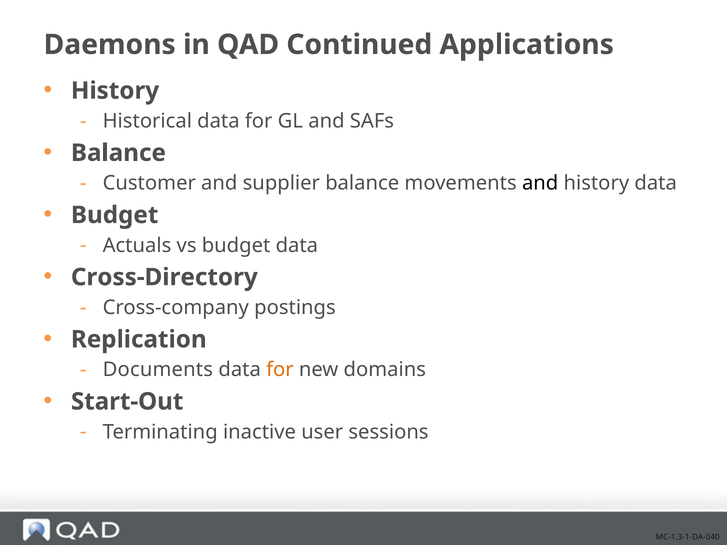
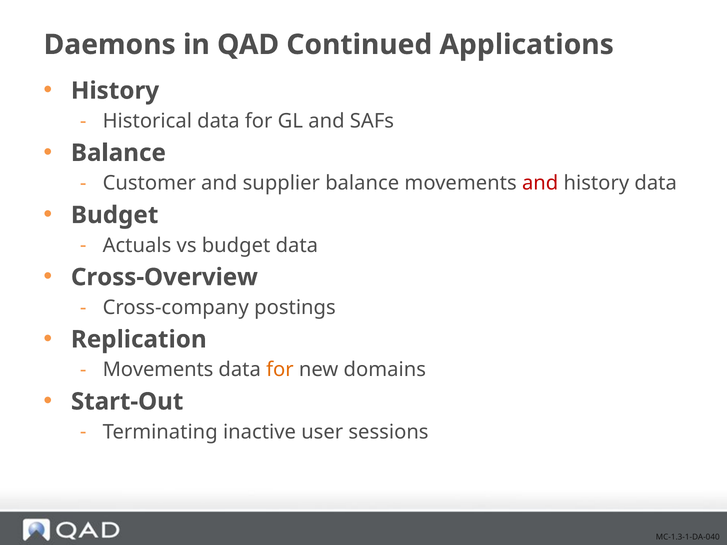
and at (540, 183) colour: black -> red
Cross-Directory: Cross-Directory -> Cross-Overview
Documents at (158, 370): Documents -> Movements
